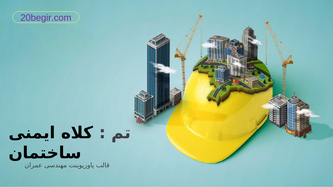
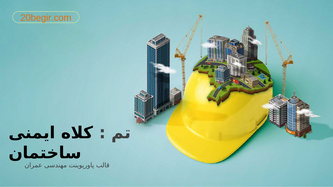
20begir.com colour: purple -> orange
